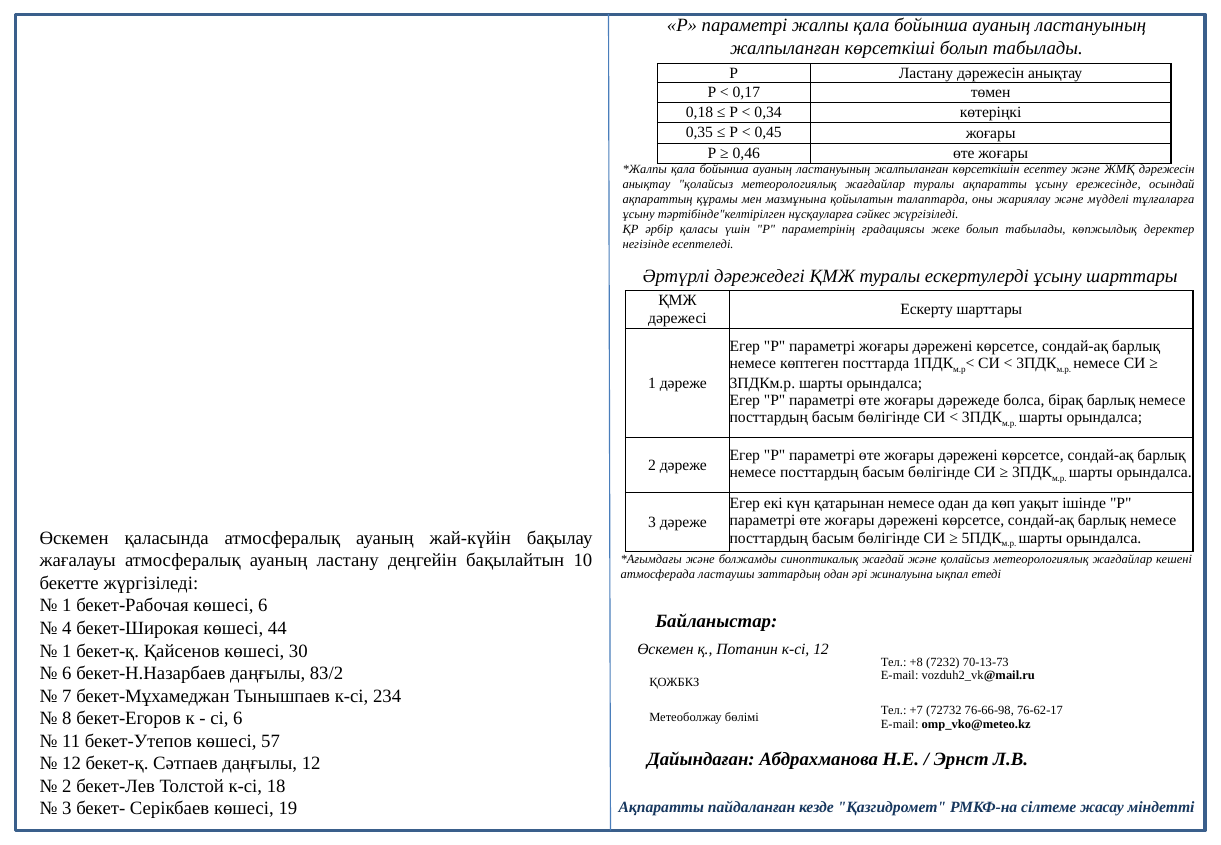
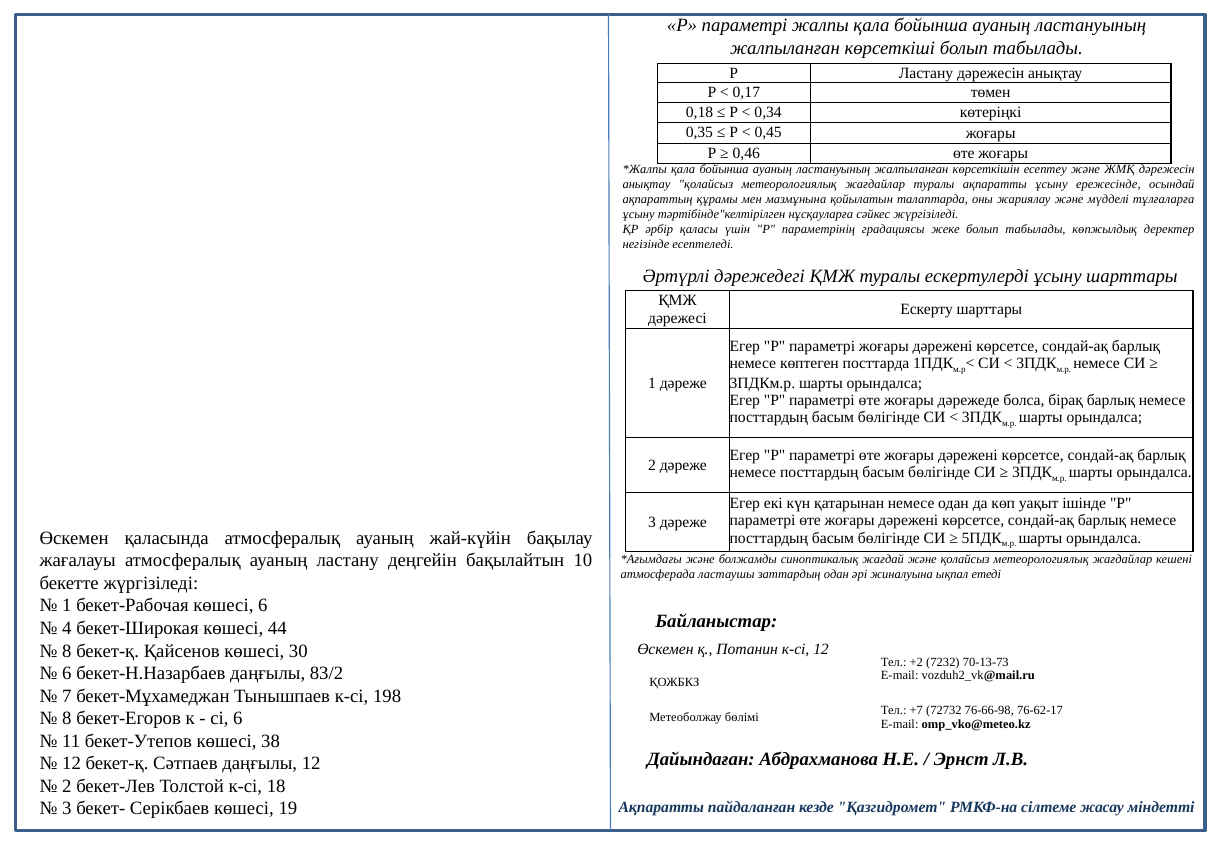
1 at (67, 651): 1 -> 8
+8: +8 -> +2
234: 234 -> 198
57: 57 -> 38
